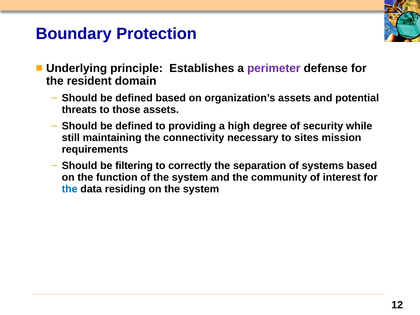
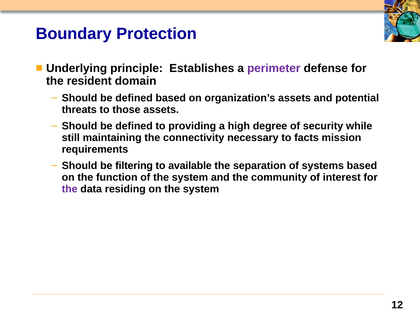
sites: sites -> facts
correctly: correctly -> available
the at (70, 189) colour: blue -> purple
